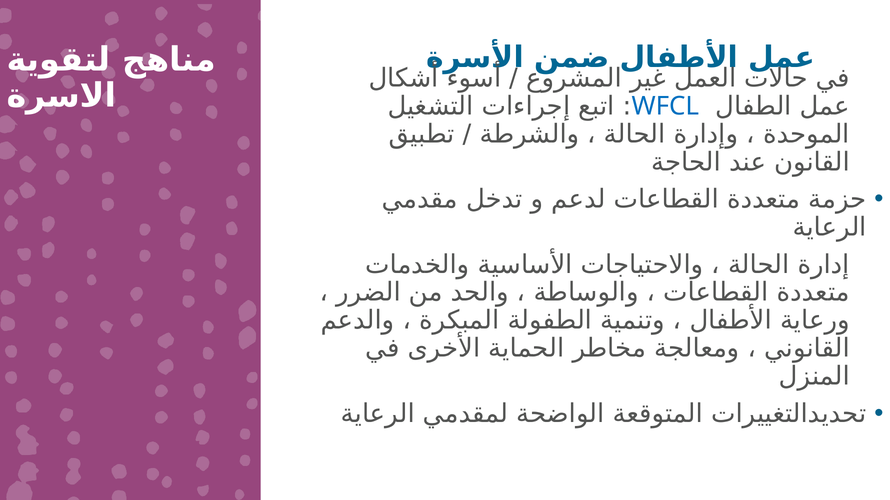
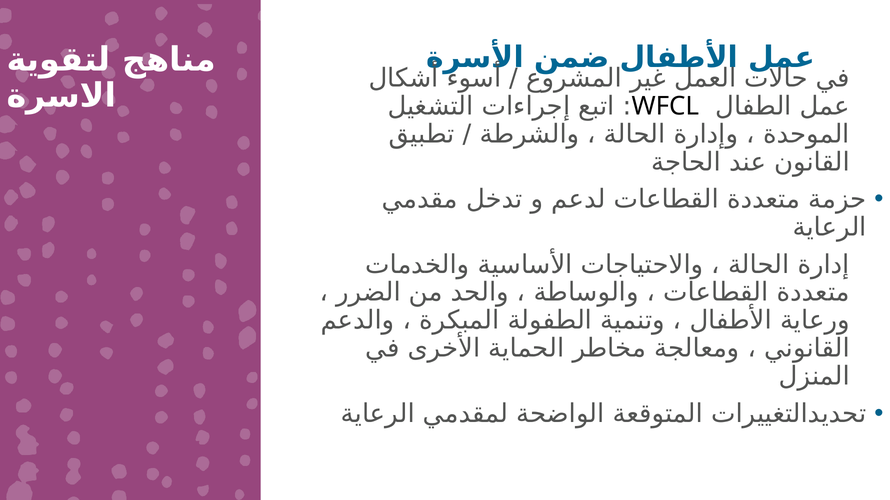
WFCL colour: blue -> black
